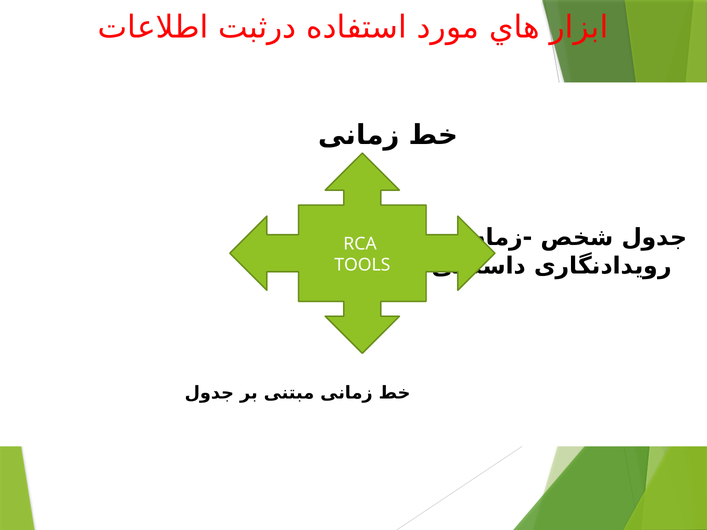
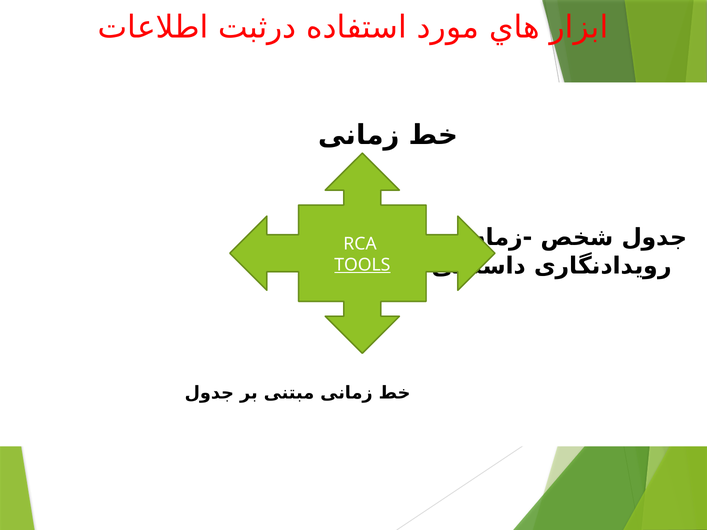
TOOLS underline: none -> present
